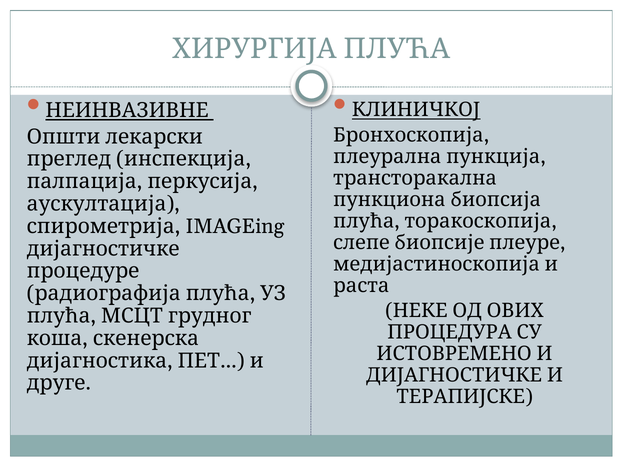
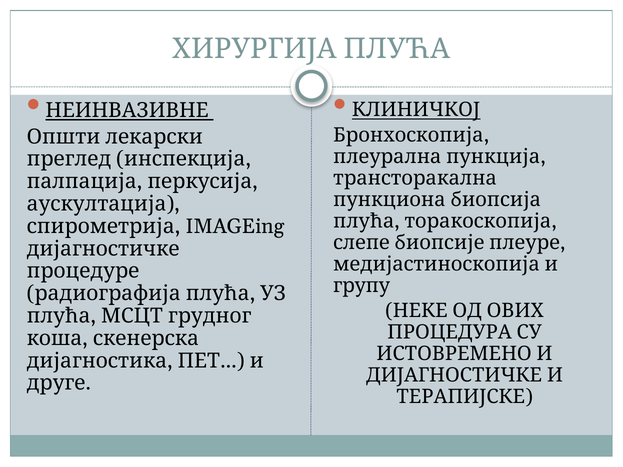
раста: раста -> групу
